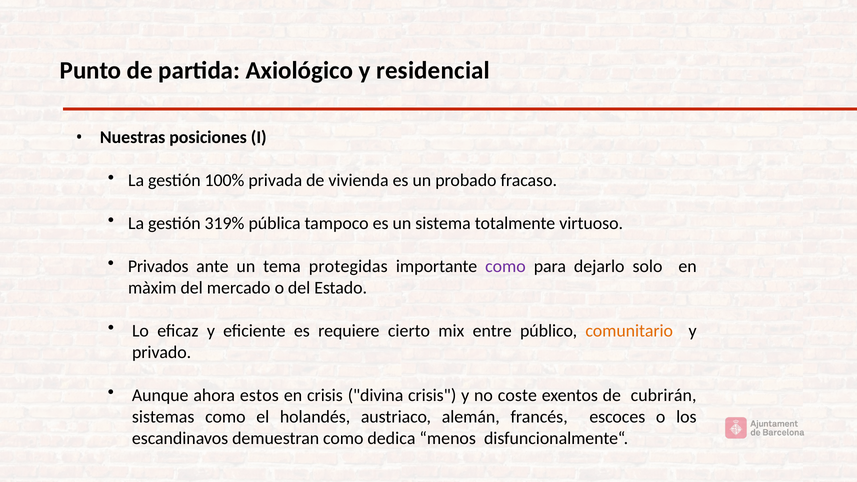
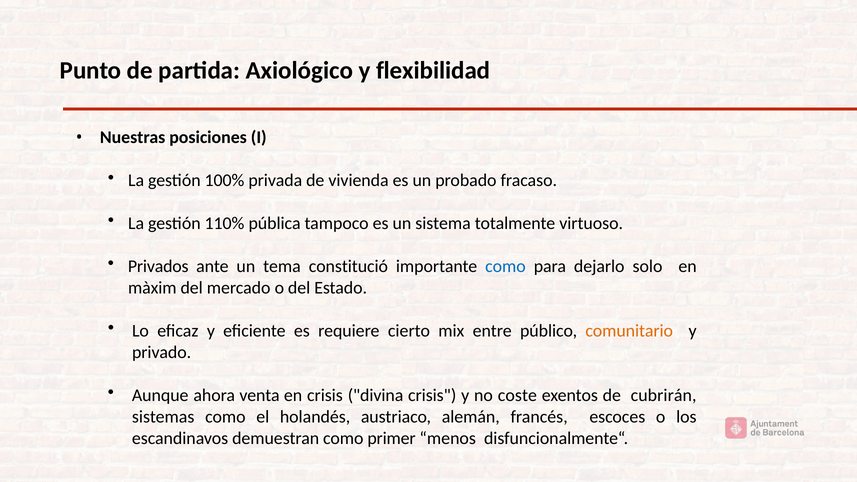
residencial: residencial -> flexibilidad
319%: 319% -> 110%
protegidas: protegidas -> constitució
como at (505, 266) colour: purple -> blue
estos: estos -> venta
dedica: dedica -> primer
